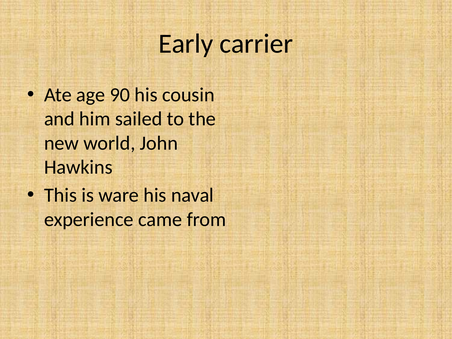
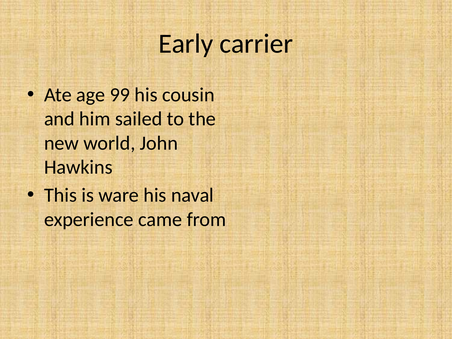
90: 90 -> 99
